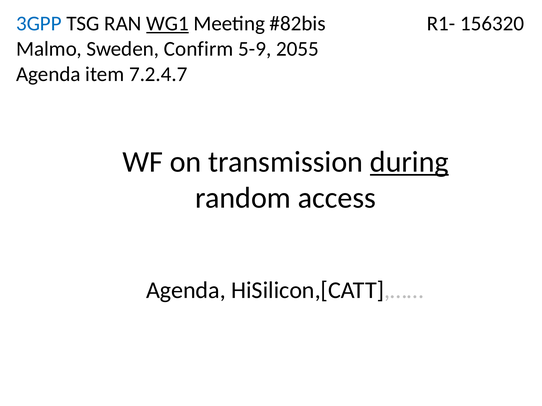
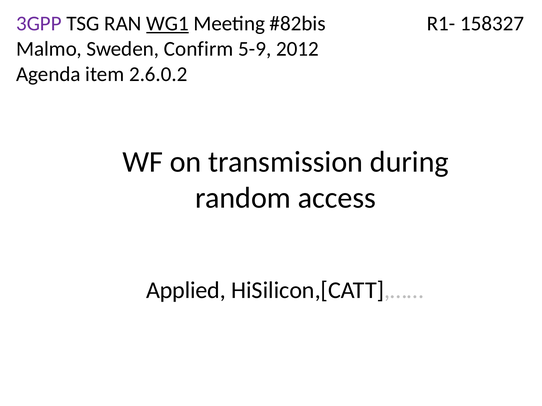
3GPP colour: blue -> purple
156320: 156320 -> 158327
2055: 2055 -> 2012
7.2.4.7: 7.2.4.7 -> 2.6.0.2
during underline: present -> none
Agenda at (186, 291): Agenda -> Applied
